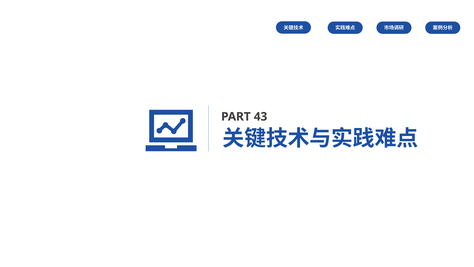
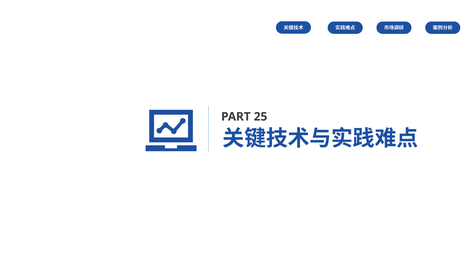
43: 43 -> 25
